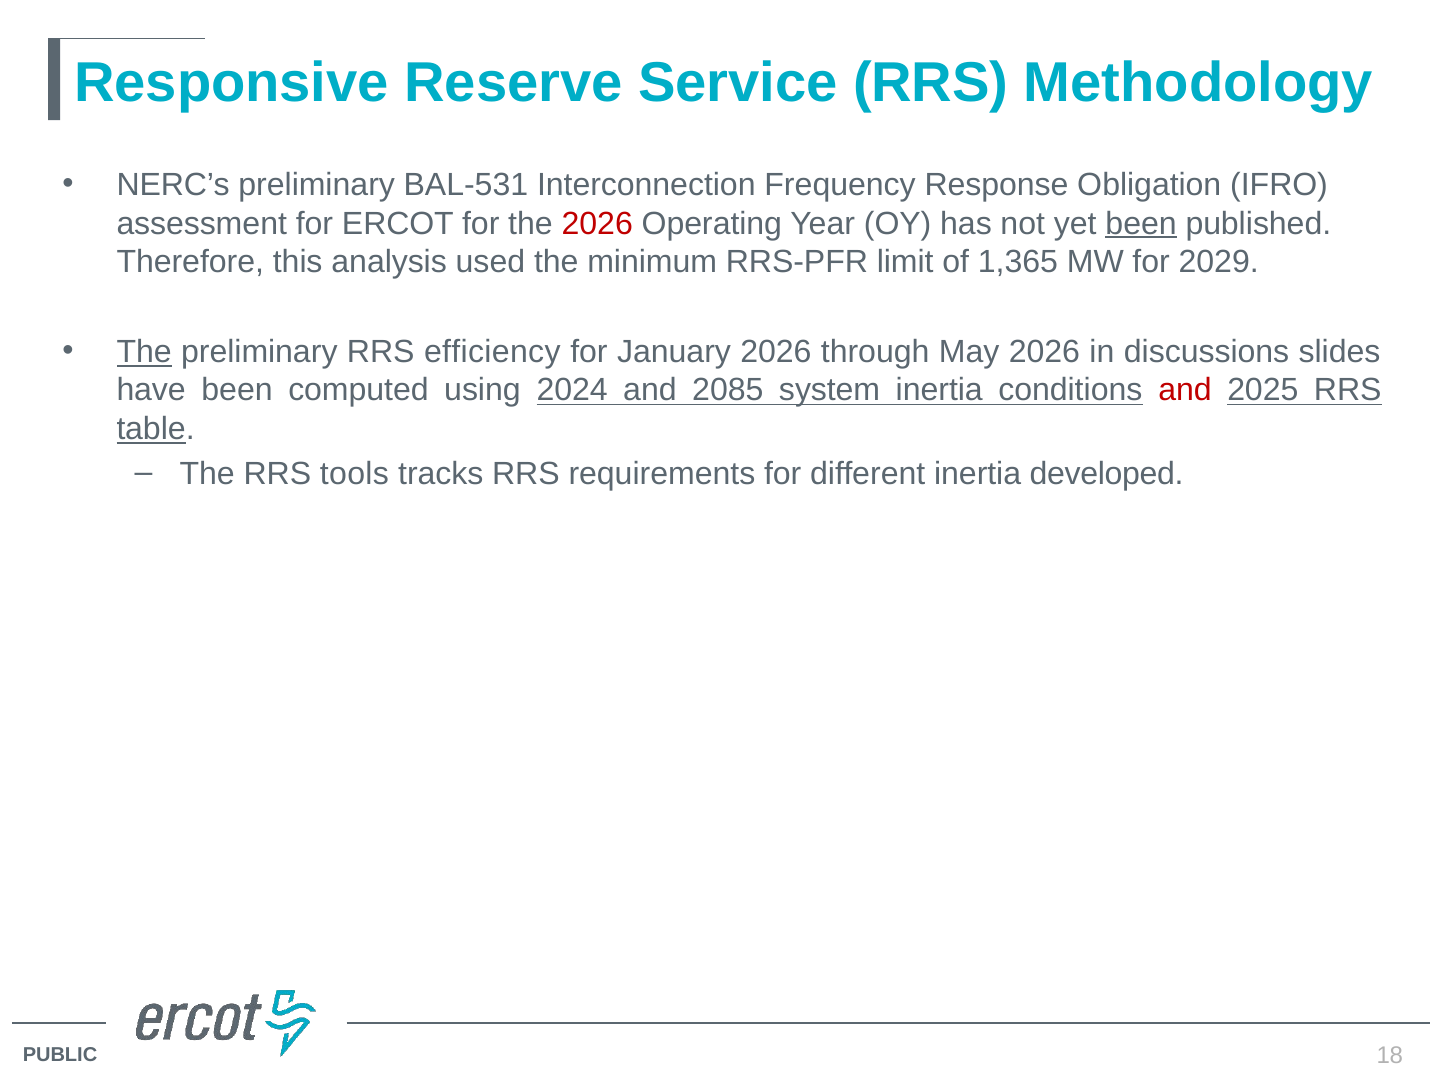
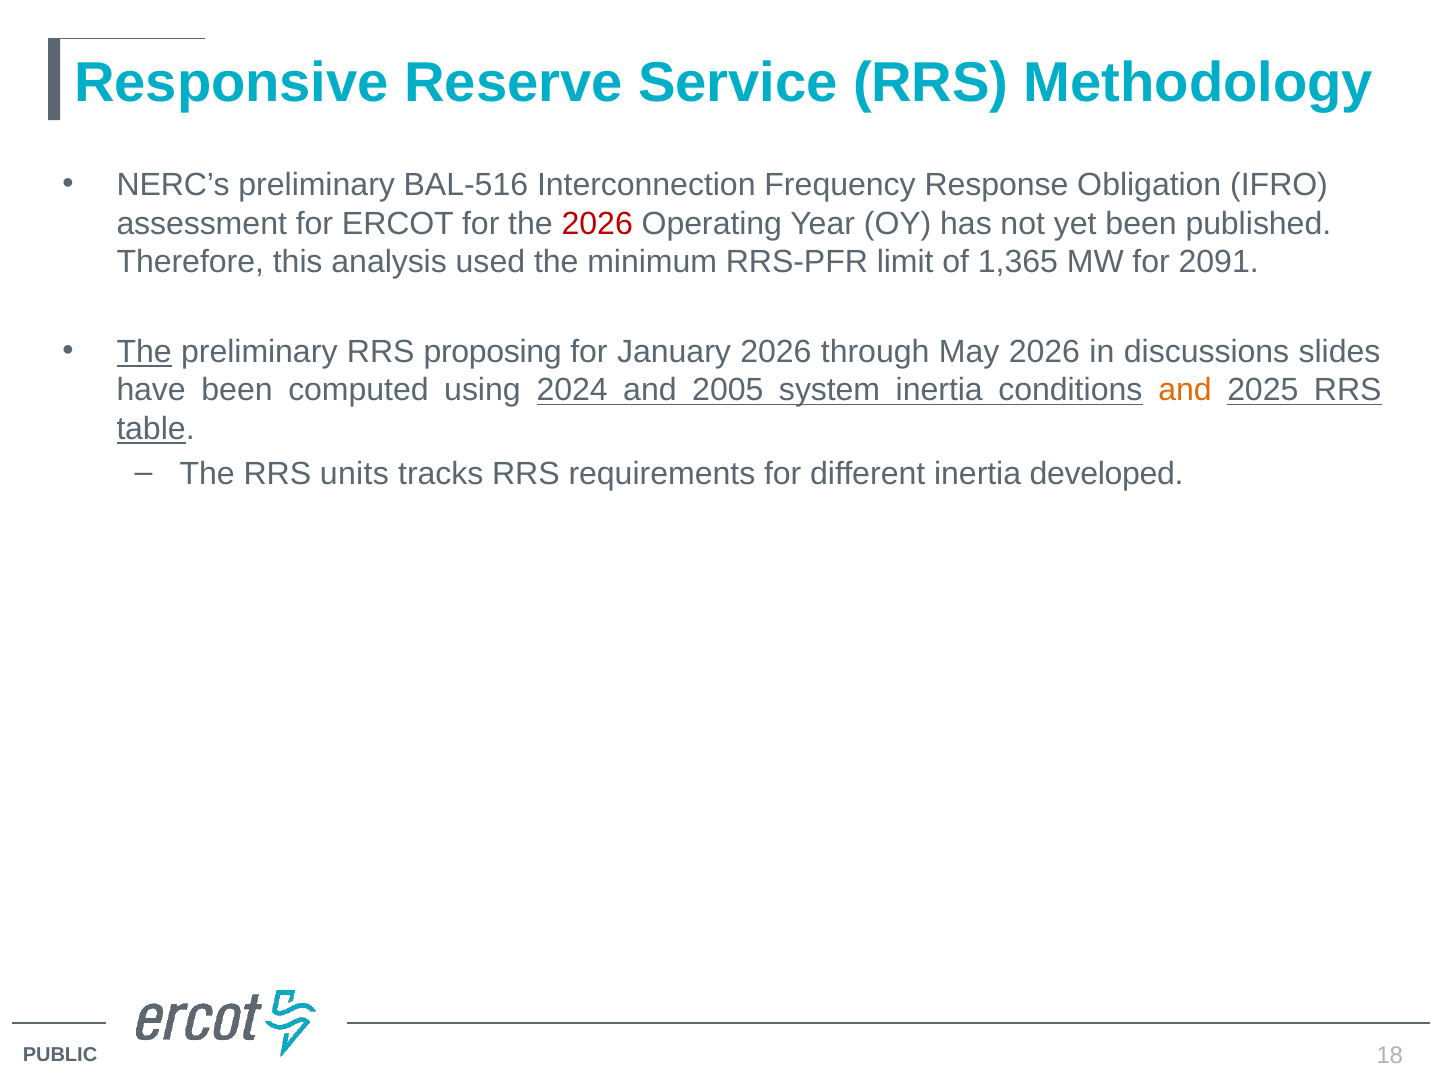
BAL-531: BAL-531 -> BAL-516
been at (1141, 224) underline: present -> none
2029: 2029 -> 2091
efficiency: efficiency -> proposing
2085: 2085 -> 2005
and at (1185, 390) colour: red -> orange
tools: tools -> units
